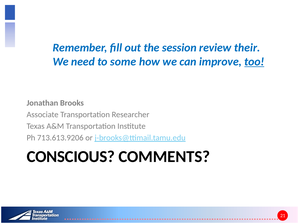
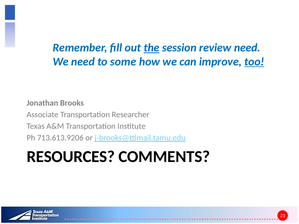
the underline: none -> present
review their: their -> need
CONSCIOUS: CONSCIOUS -> RESOURCES
